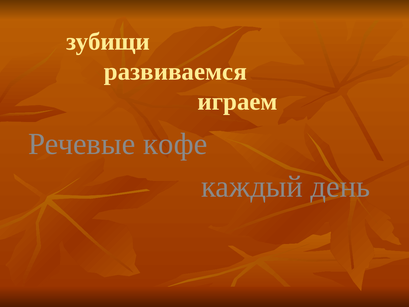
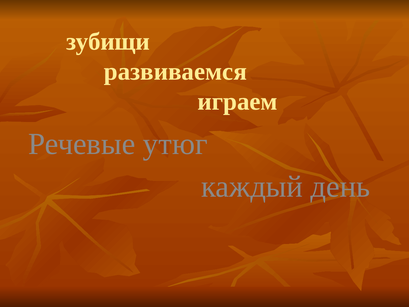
кофе: кофе -> утюг
